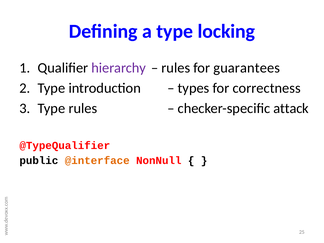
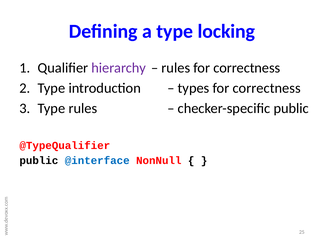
rules for guarantees: guarantees -> correctness
checker-specific attack: attack -> public
@interface colour: orange -> blue
